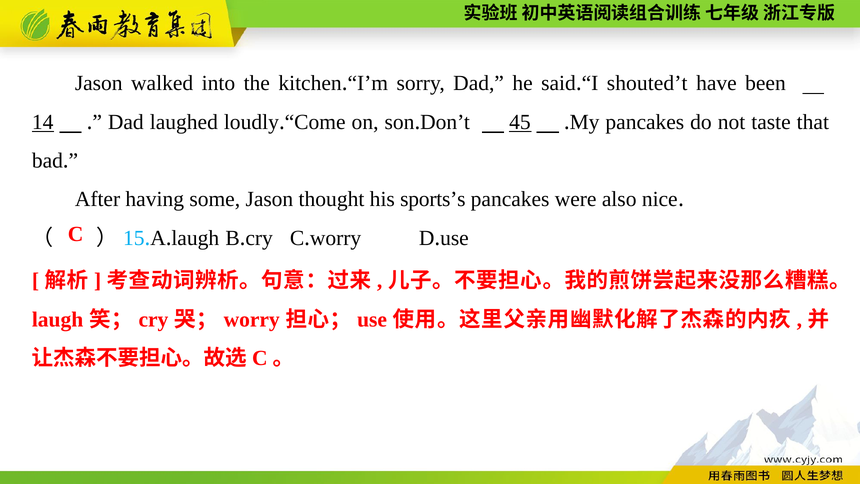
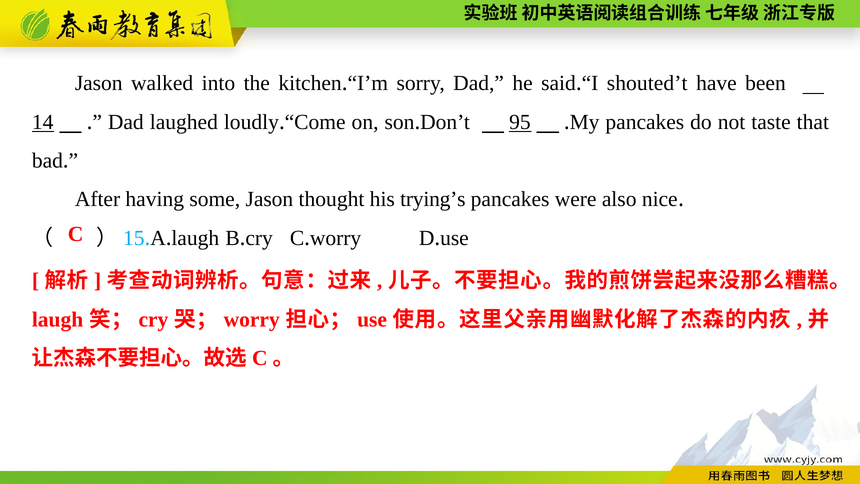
45: 45 -> 95
sports’s: sports’s -> trying’s
